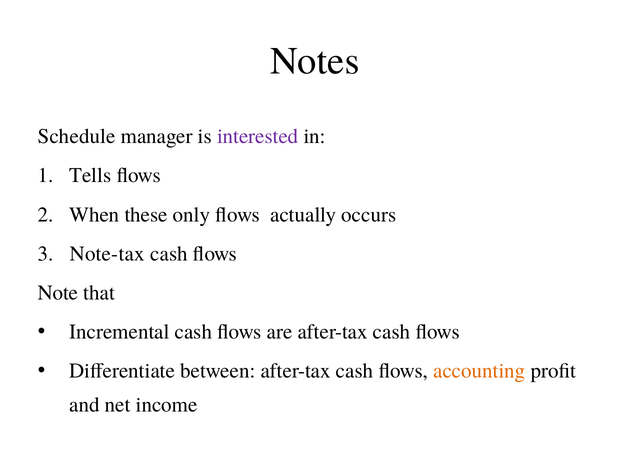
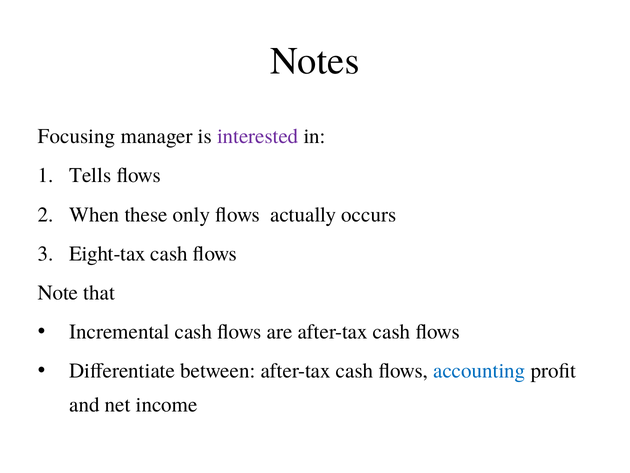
Schedule: Schedule -> Focusing
Note-tax: Note-tax -> Eight-tax
accounting colour: orange -> blue
